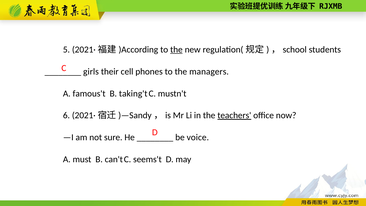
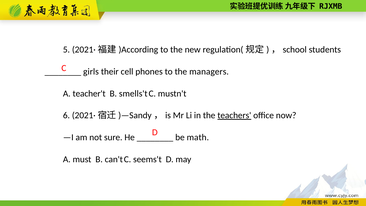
the at (176, 50) underline: present -> none
famous't: famous't -> teacher't
taking't: taking't -> smells't
voice: voice -> math
